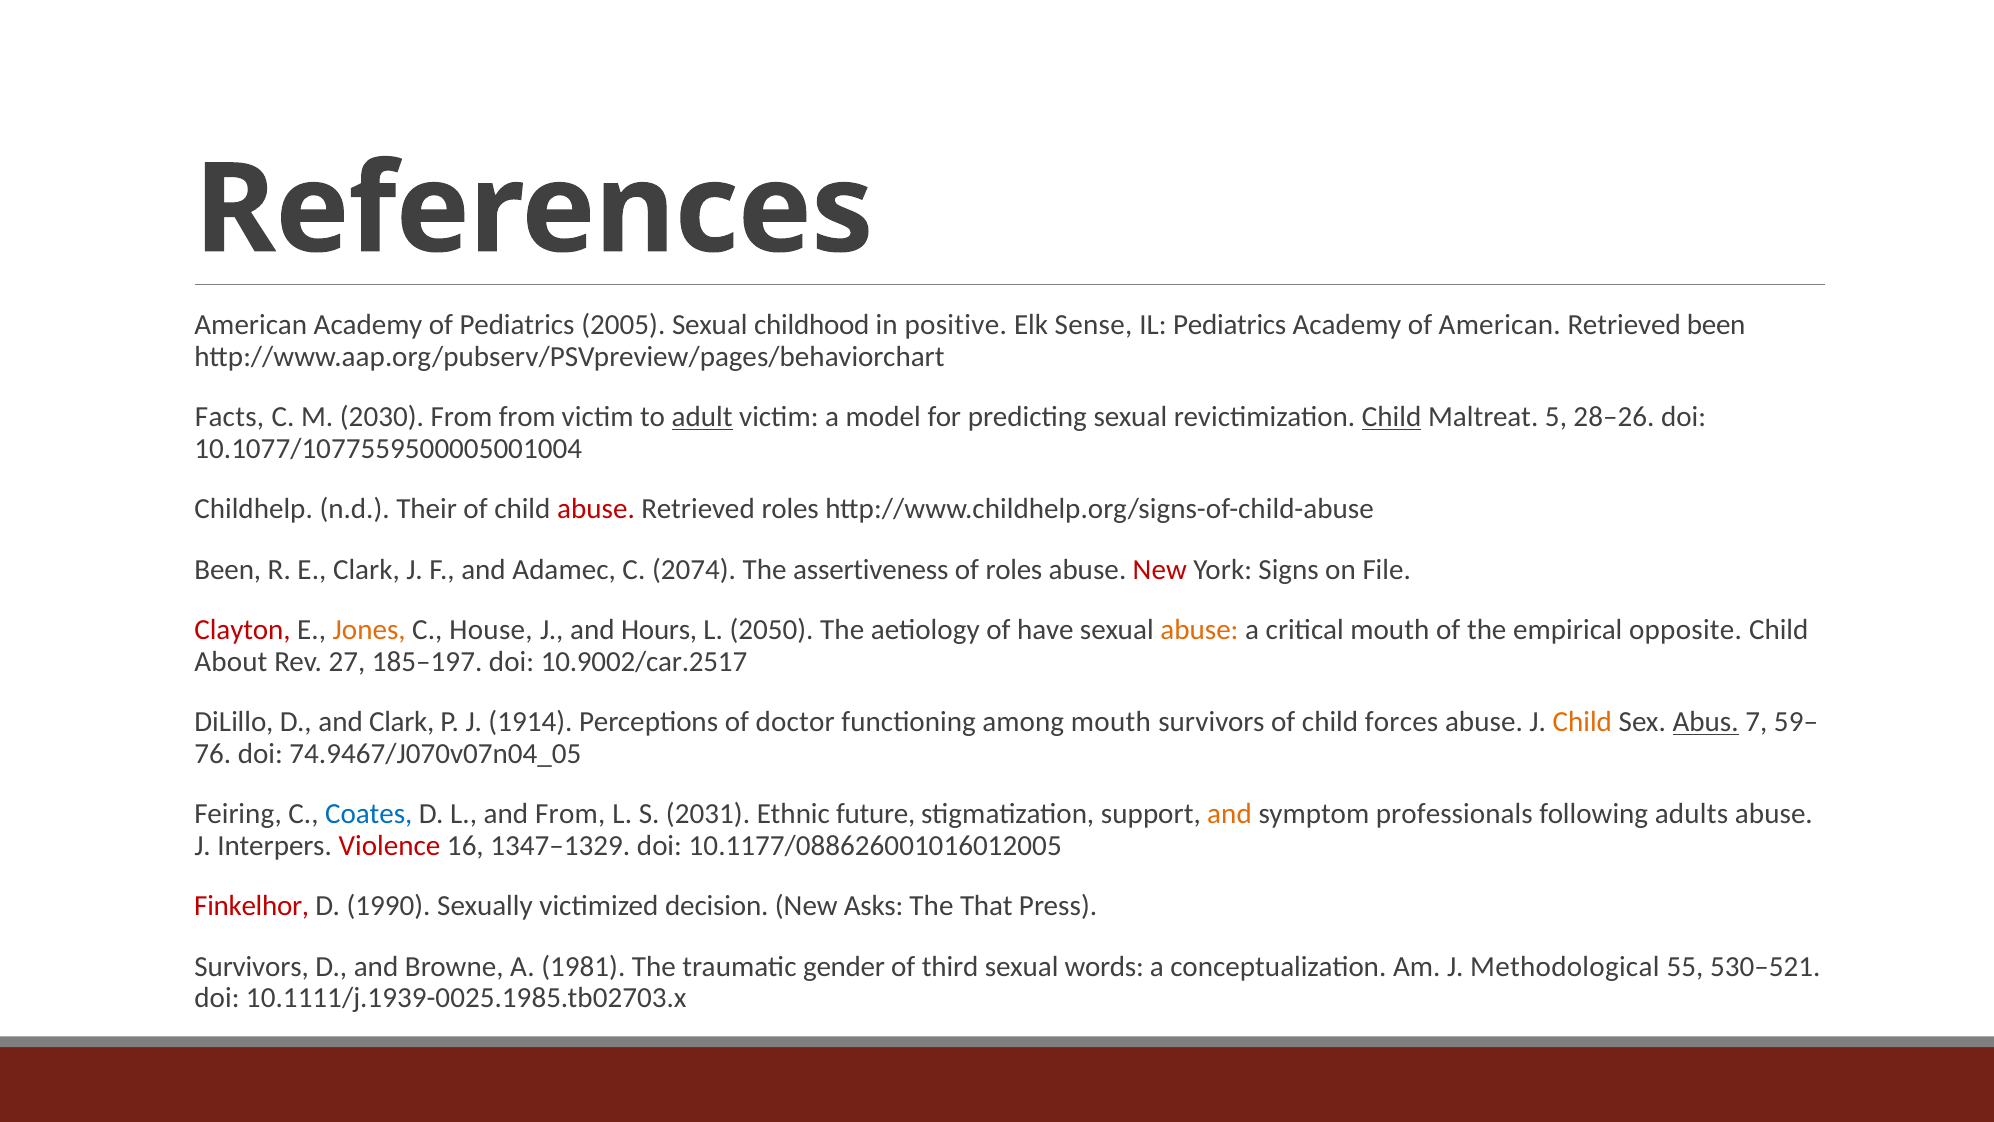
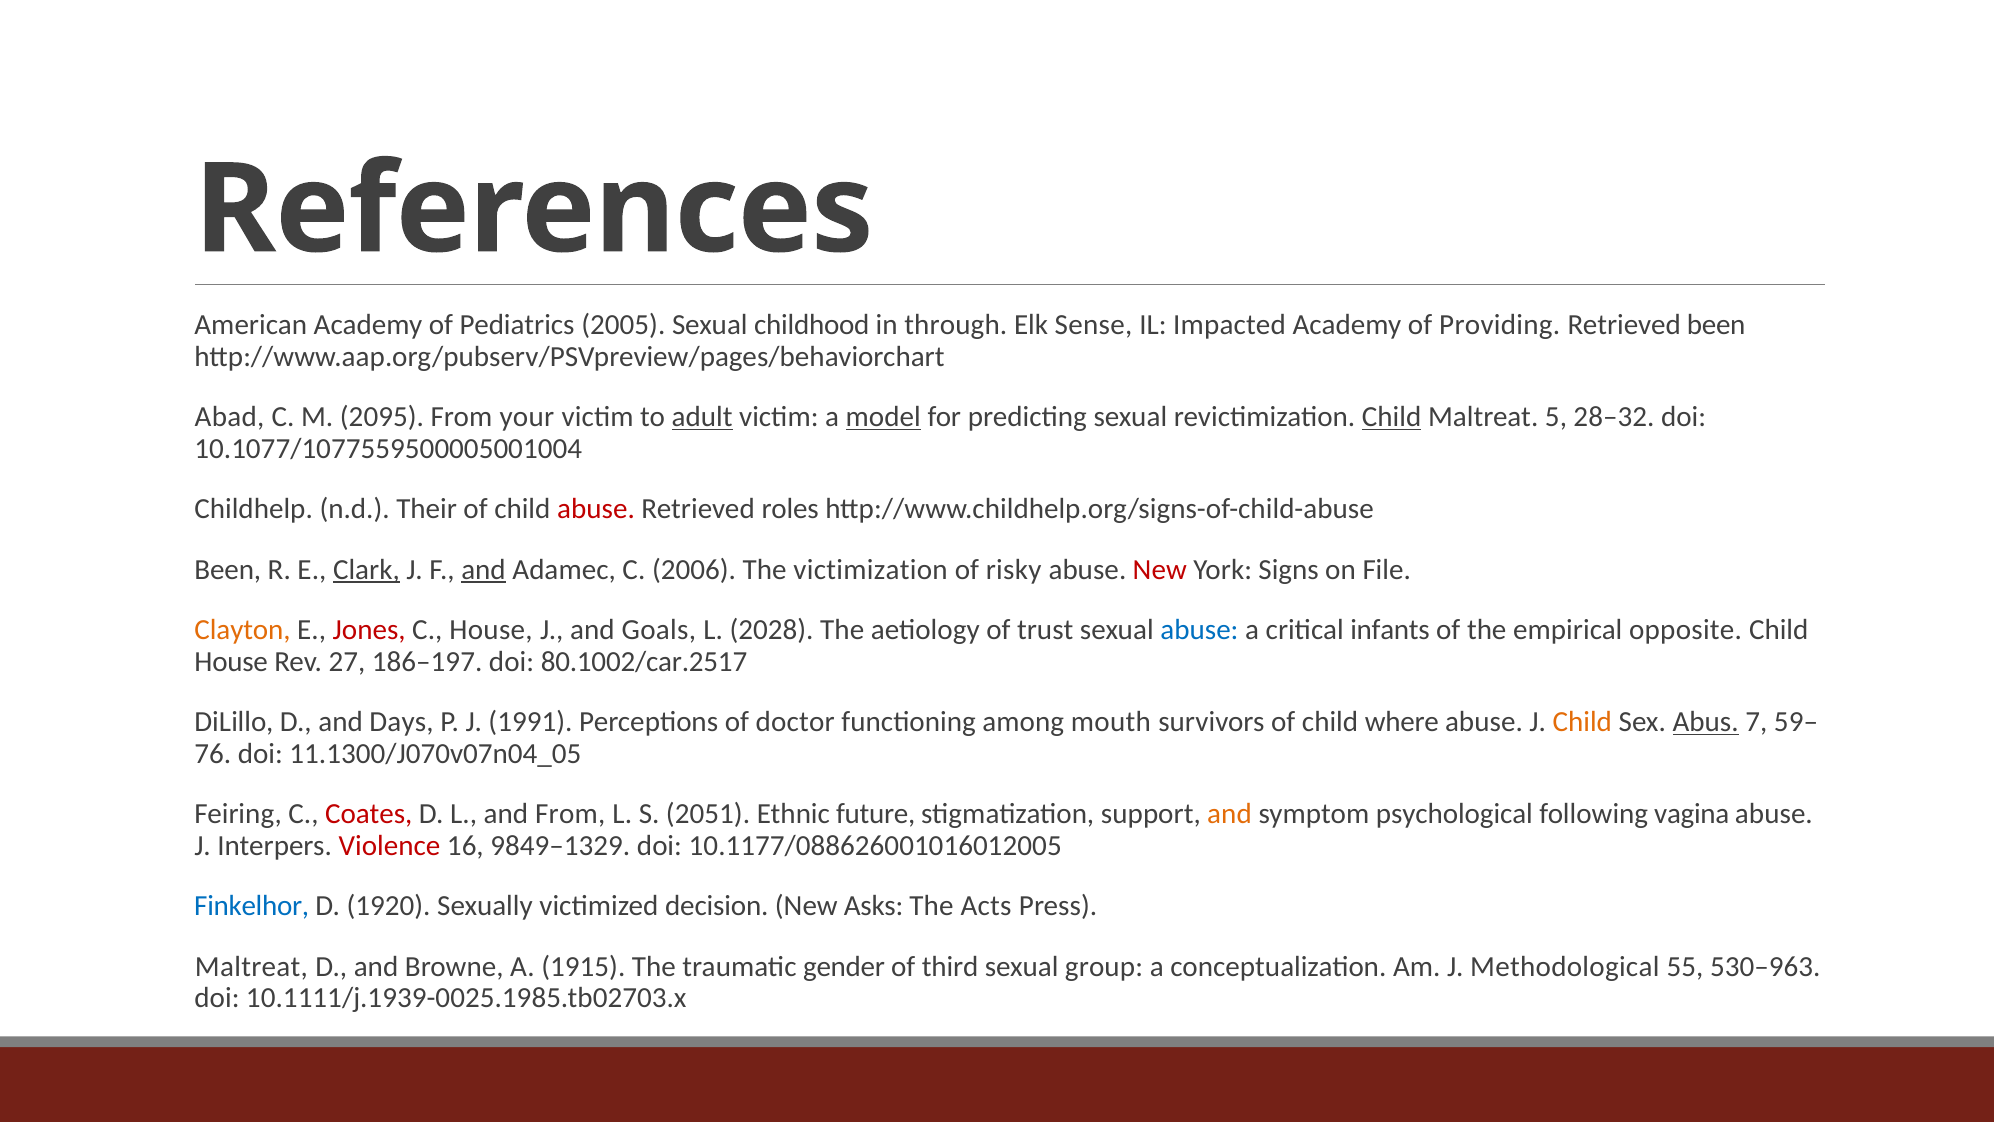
positive: positive -> through
IL Pediatrics: Pediatrics -> Impacted
of American: American -> Providing
Facts: Facts -> Abad
2030: 2030 -> 2095
From from: from -> your
model underline: none -> present
28–26: 28–26 -> 28–32
Clark at (366, 569) underline: none -> present
and at (483, 569) underline: none -> present
2074: 2074 -> 2006
assertiveness: assertiveness -> victimization
of roles: roles -> risky
Clayton colour: red -> orange
Jones colour: orange -> red
Hours: Hours -> Goals
2050: 2050 -> 2028
have: have -> trust
abuse at (1199, 630) colour: orange -> blue
critical mouth: mouth -> infants
About at (231, 661): About -> House
185–197: 185–197 -> 186–197
10.9002/car.2517: 10.9002/car.2517 -> 80.1002/car.2517
and Clark: Clark -> Days
1914: 1914 -> 1991
forces: forces -> where
74.9467/J070v07n04_05: 74.9467/J070v07n04_05 -> 11.1300/J070v07n04_05
Coates colour: blue -> red
2031: 2031 -> 2051
professionals: professionals -> psychological
adults: adults -> vagina
1347–1329: 1347–1329 -> 9849–1329
Finkelhor colour: red -> blue
1990: 1990 -> 1920
That: That -> Acts
Survivors at (252, 966): Survivors -> Maltreat
1981: 1981 -> 1915
words: words -> group
530–521: 530–521 -> 530–963
